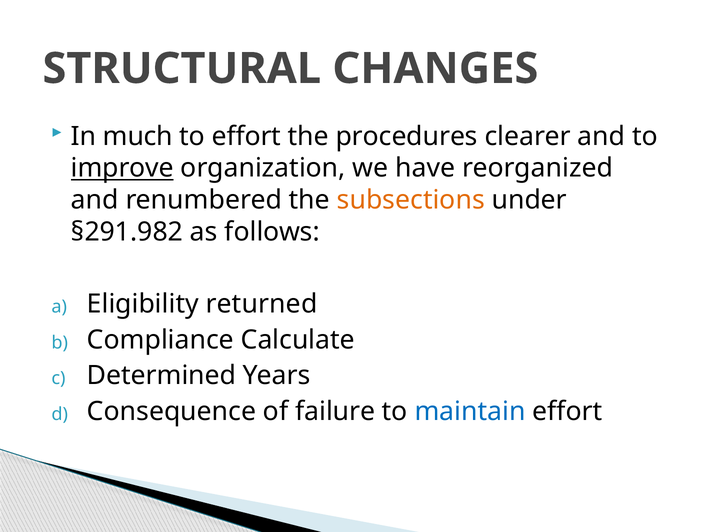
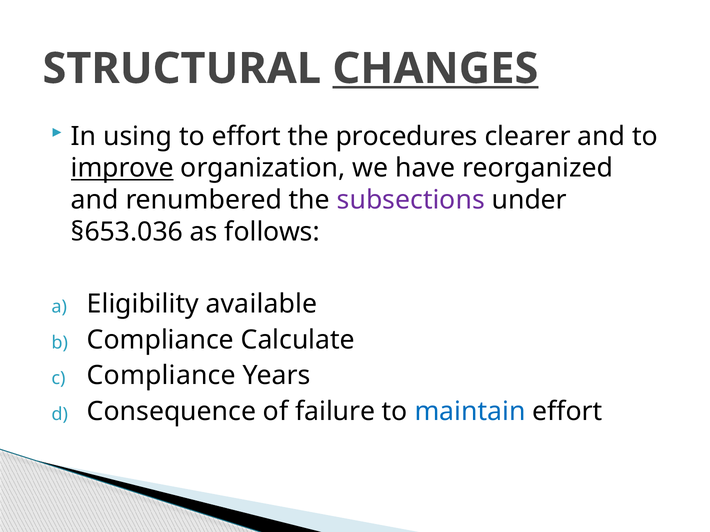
CHANGES underline: none -> present
much: much -> using
subsections colour: orange -> purple
§291.982: §291.982 -> §653.036
returned: returned -> available
Determined at (161, 376): Determined -> Compliance
